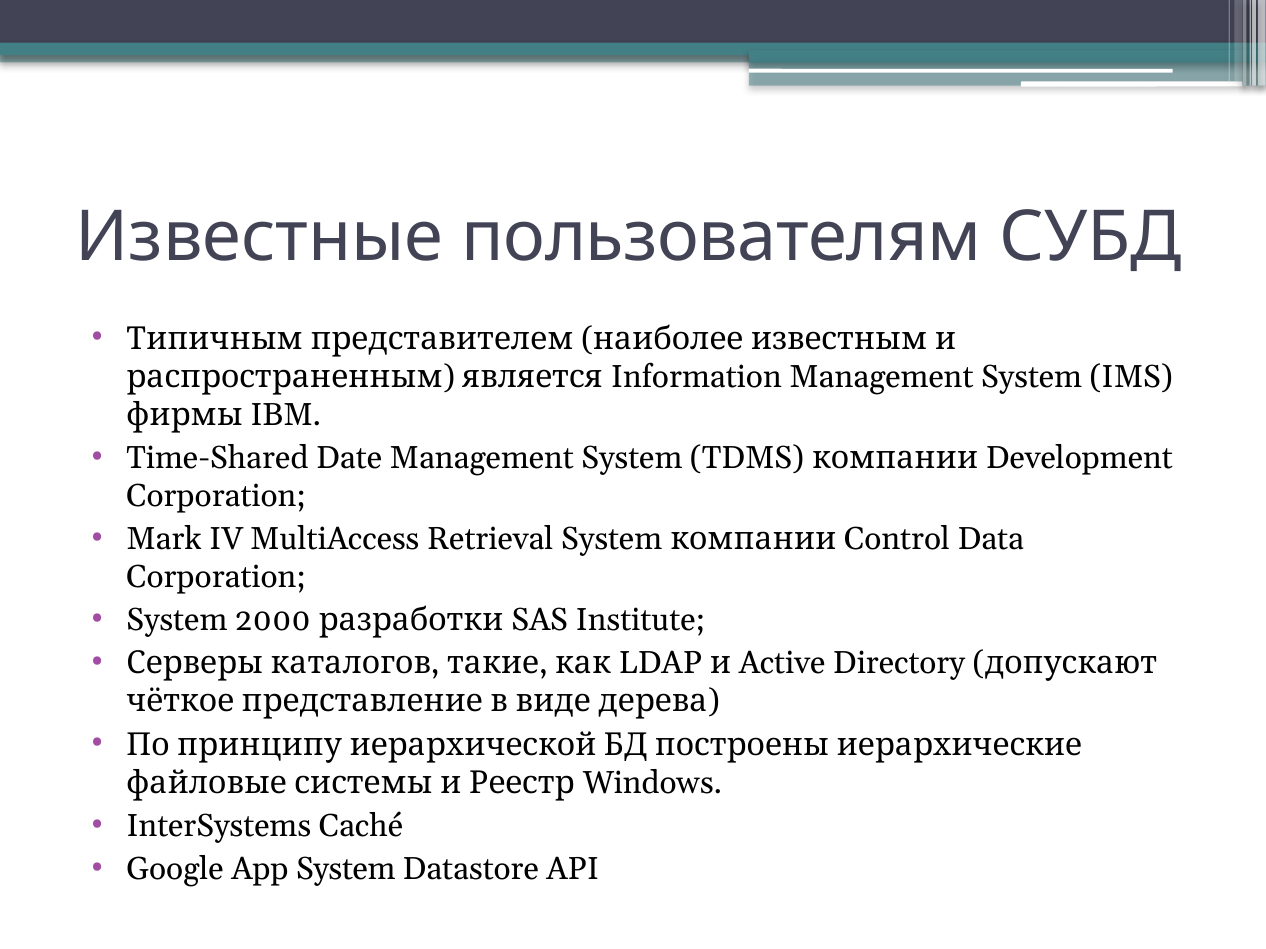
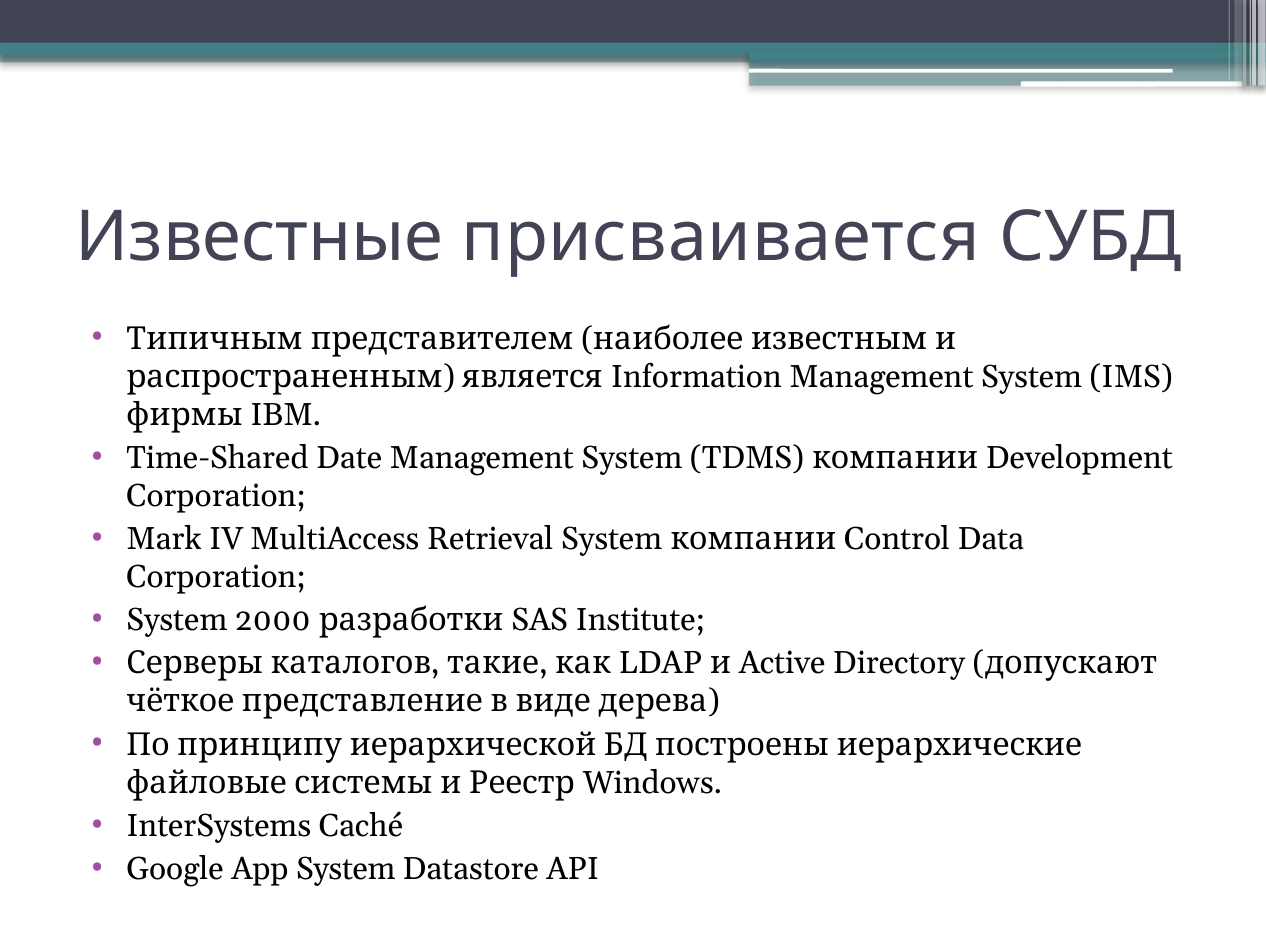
пользователям: пользователям -> присваивается
